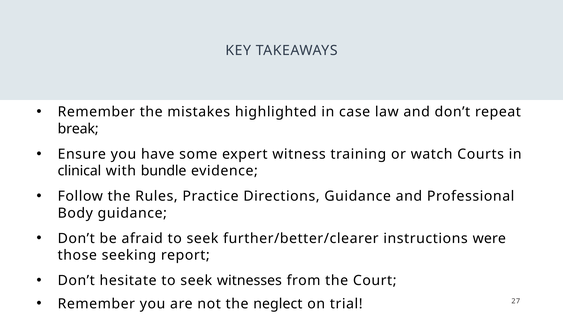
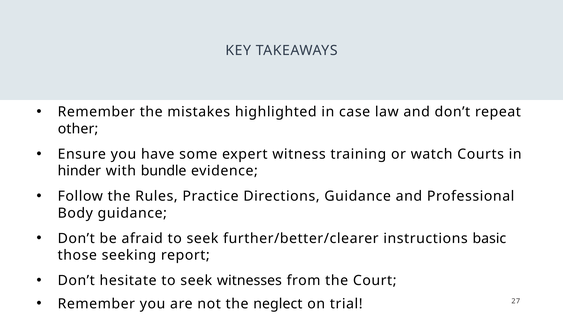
break: break -> other
clinical: clinical -> hinder
were: were -> basic
